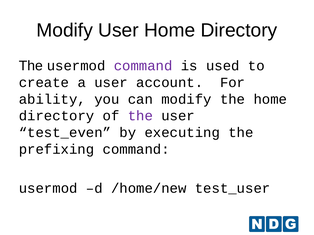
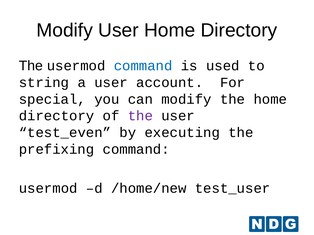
command at (143, 66) colour: purple -> blue
create: create -> string
ability: ability -> special
